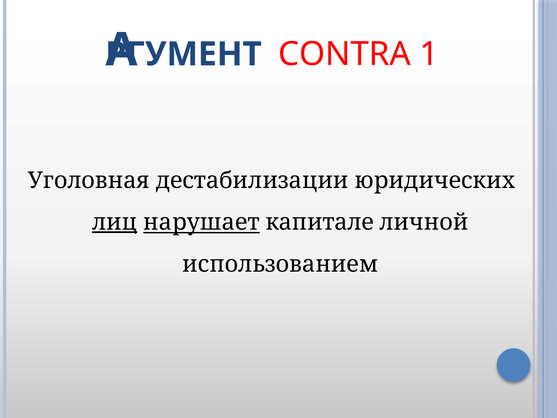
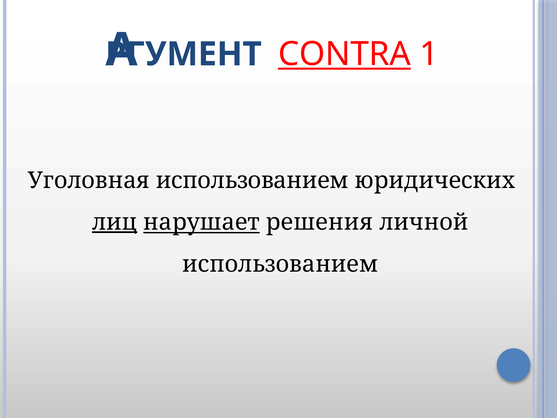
CONTRA underline: none -> present
Уголовная дестабилизации: дестабилизации -> использованием
капитале: капитале -> решения
